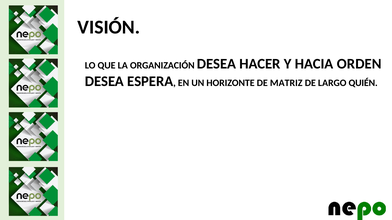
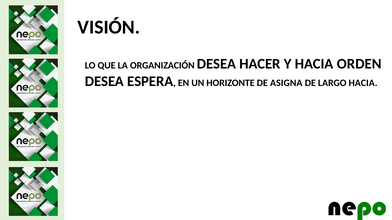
MATRIZ: MATRIZ -> ASIGNA
LARGO QUIÉN: QUIÉN -> HACIA
